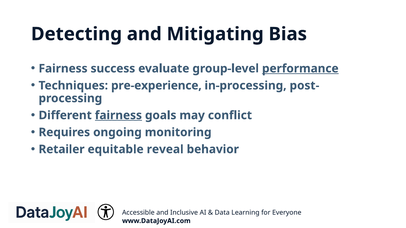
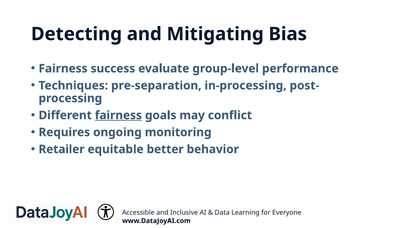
performance underline: present -> none
pre-experience: pre-experience -> pre-separation
reveal: reveal -> better
